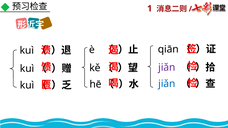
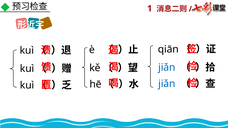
jiǎn at (167, 68) colour: purple -> blue
